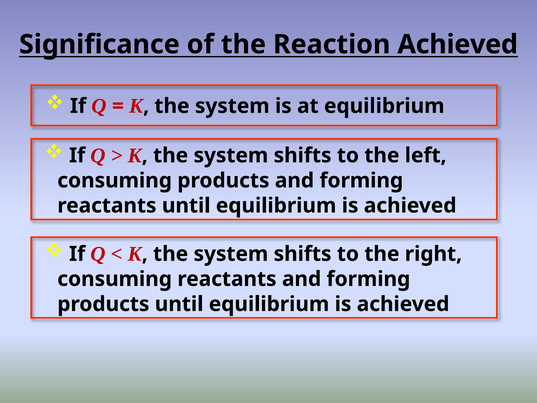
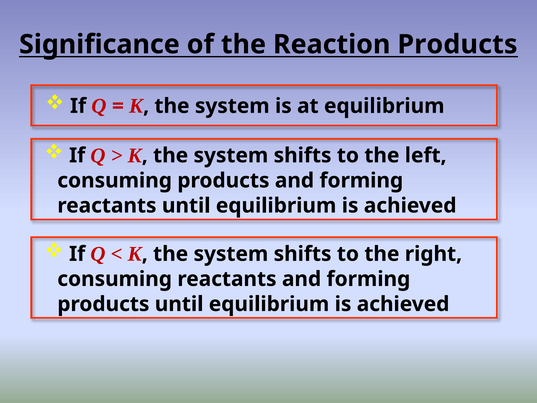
Reaction Achieved: Achieved -> Products
